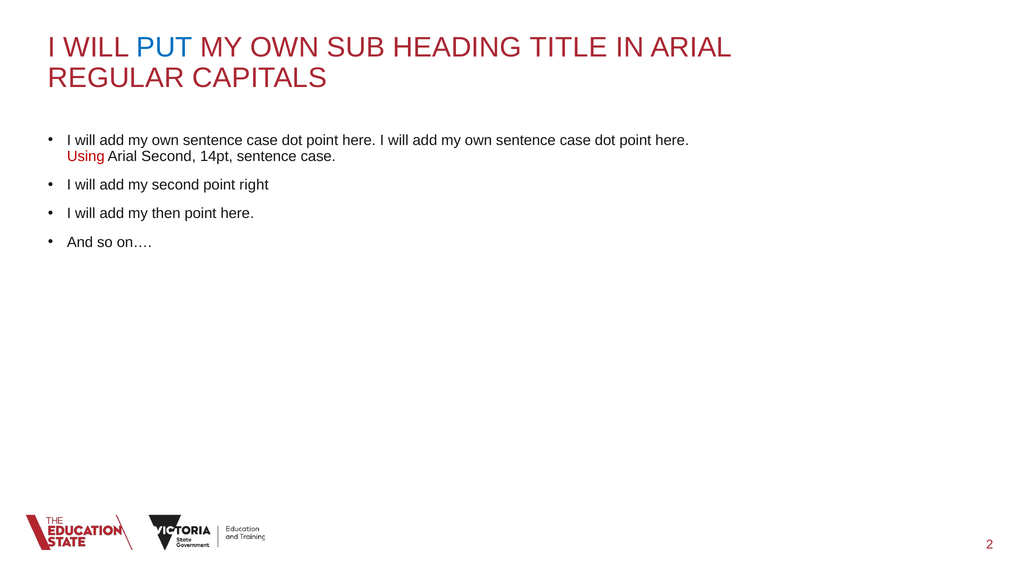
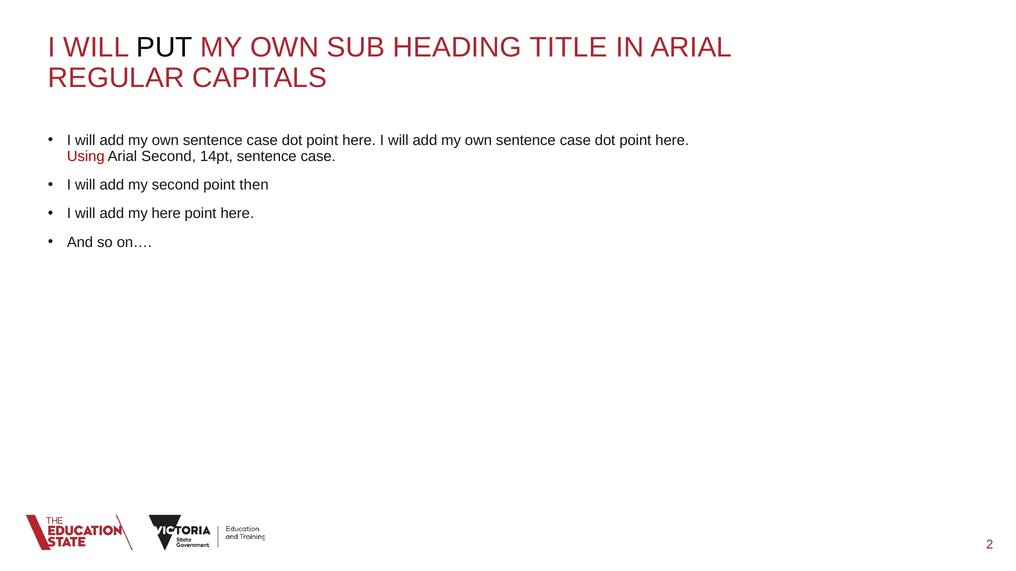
PUT colour: blue -> black
right: right -> then
my then: then -> here
